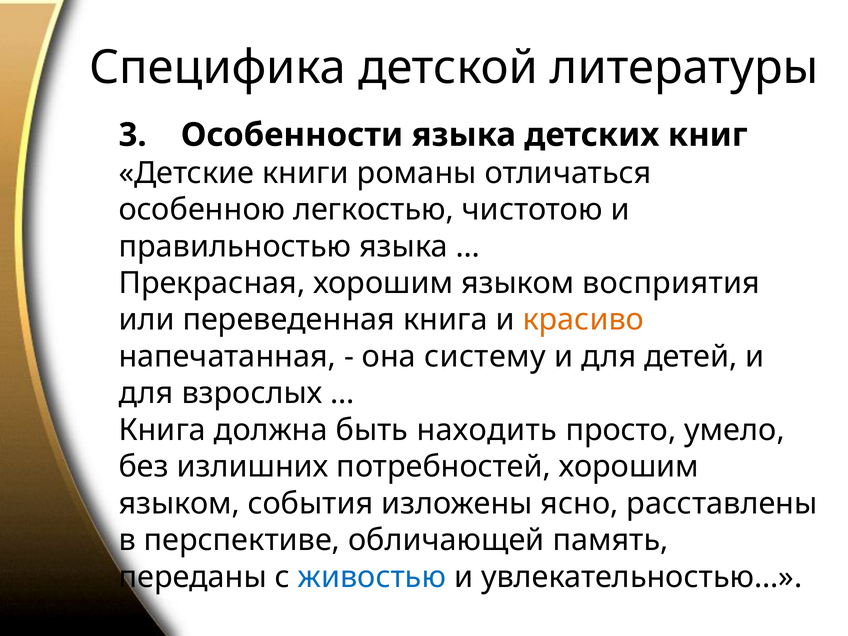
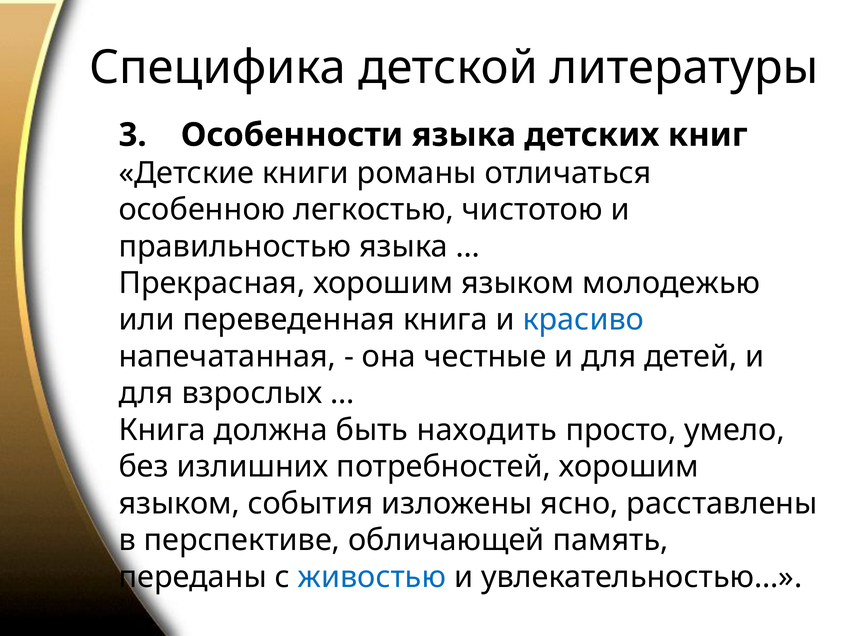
восприятия: восприятия -> молодежью
красиво colour: orange -> blue
систему: систему -> честные
